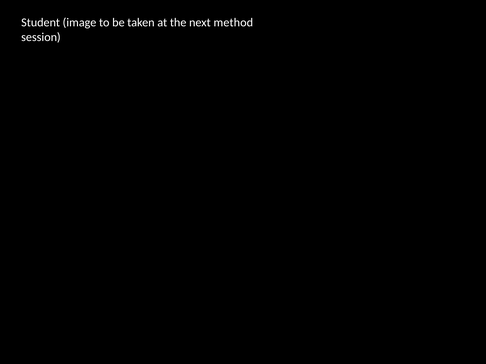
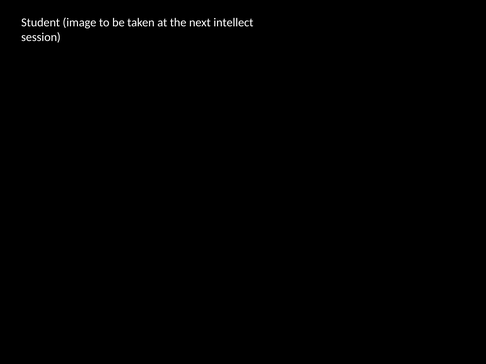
method: method -> intellect
